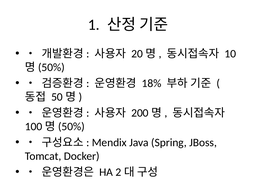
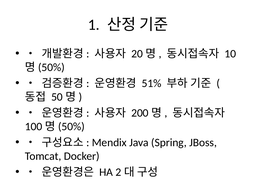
18%: 18% -> 51%
